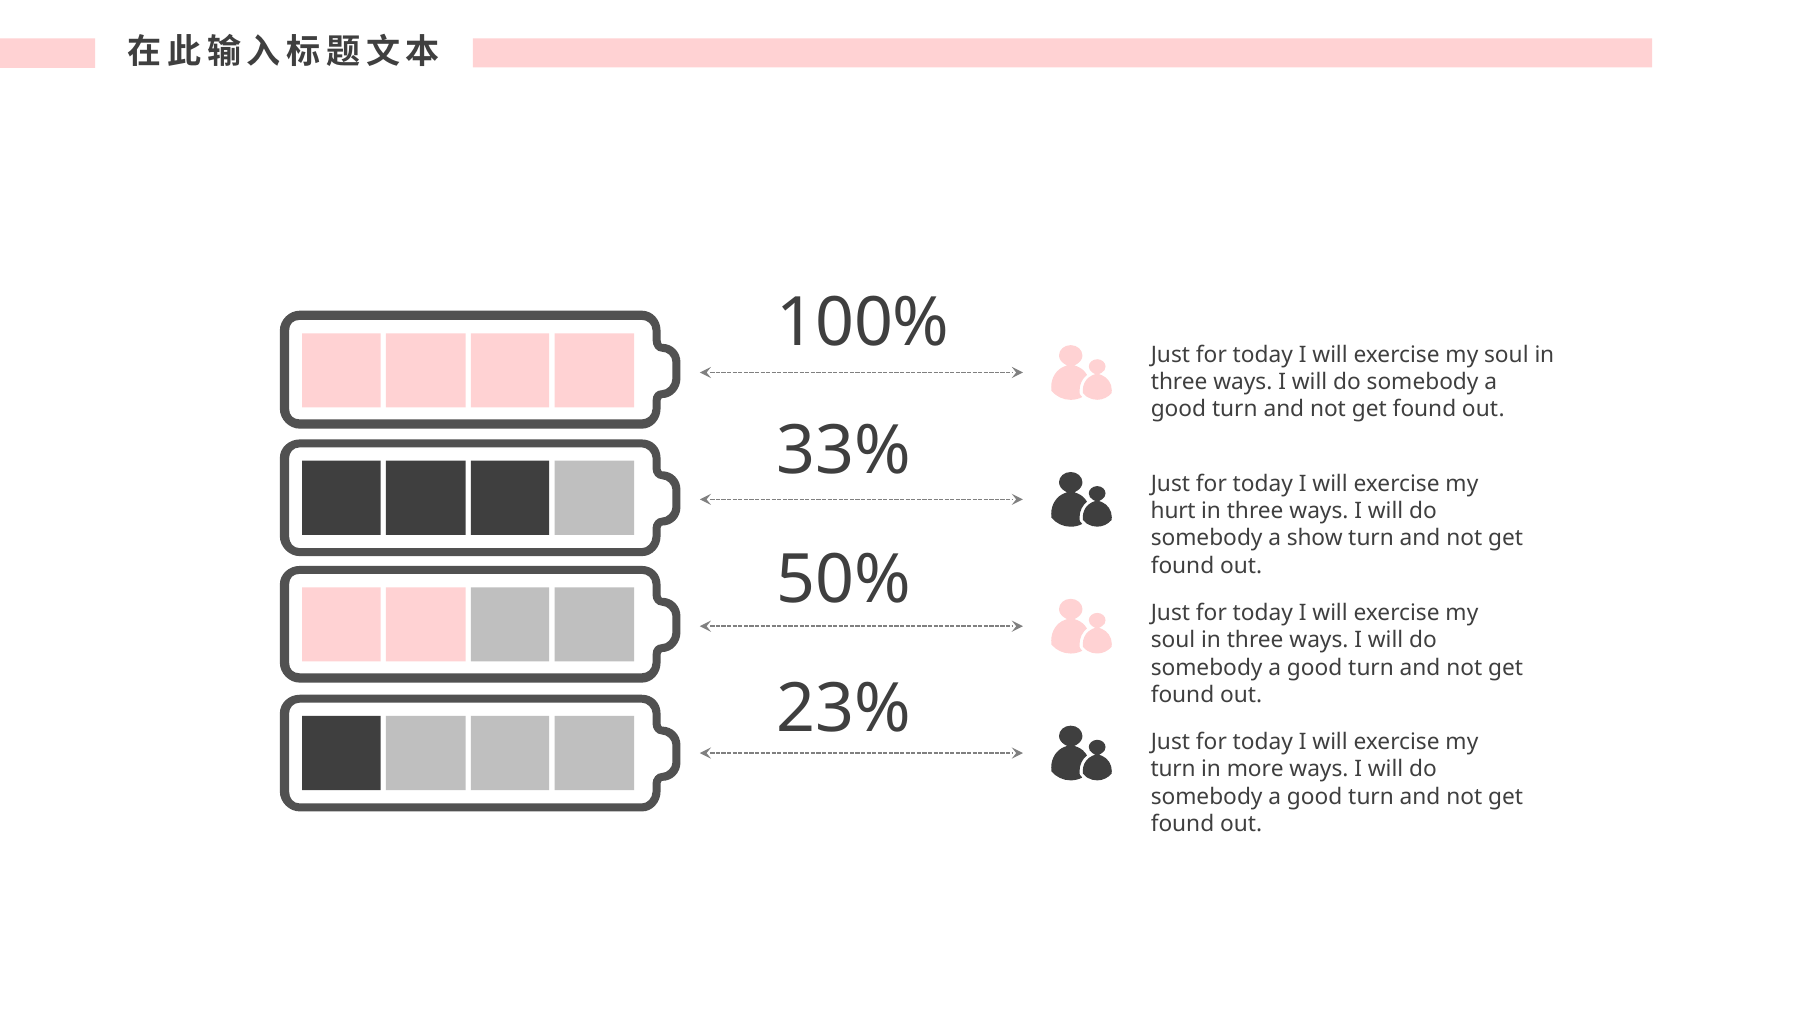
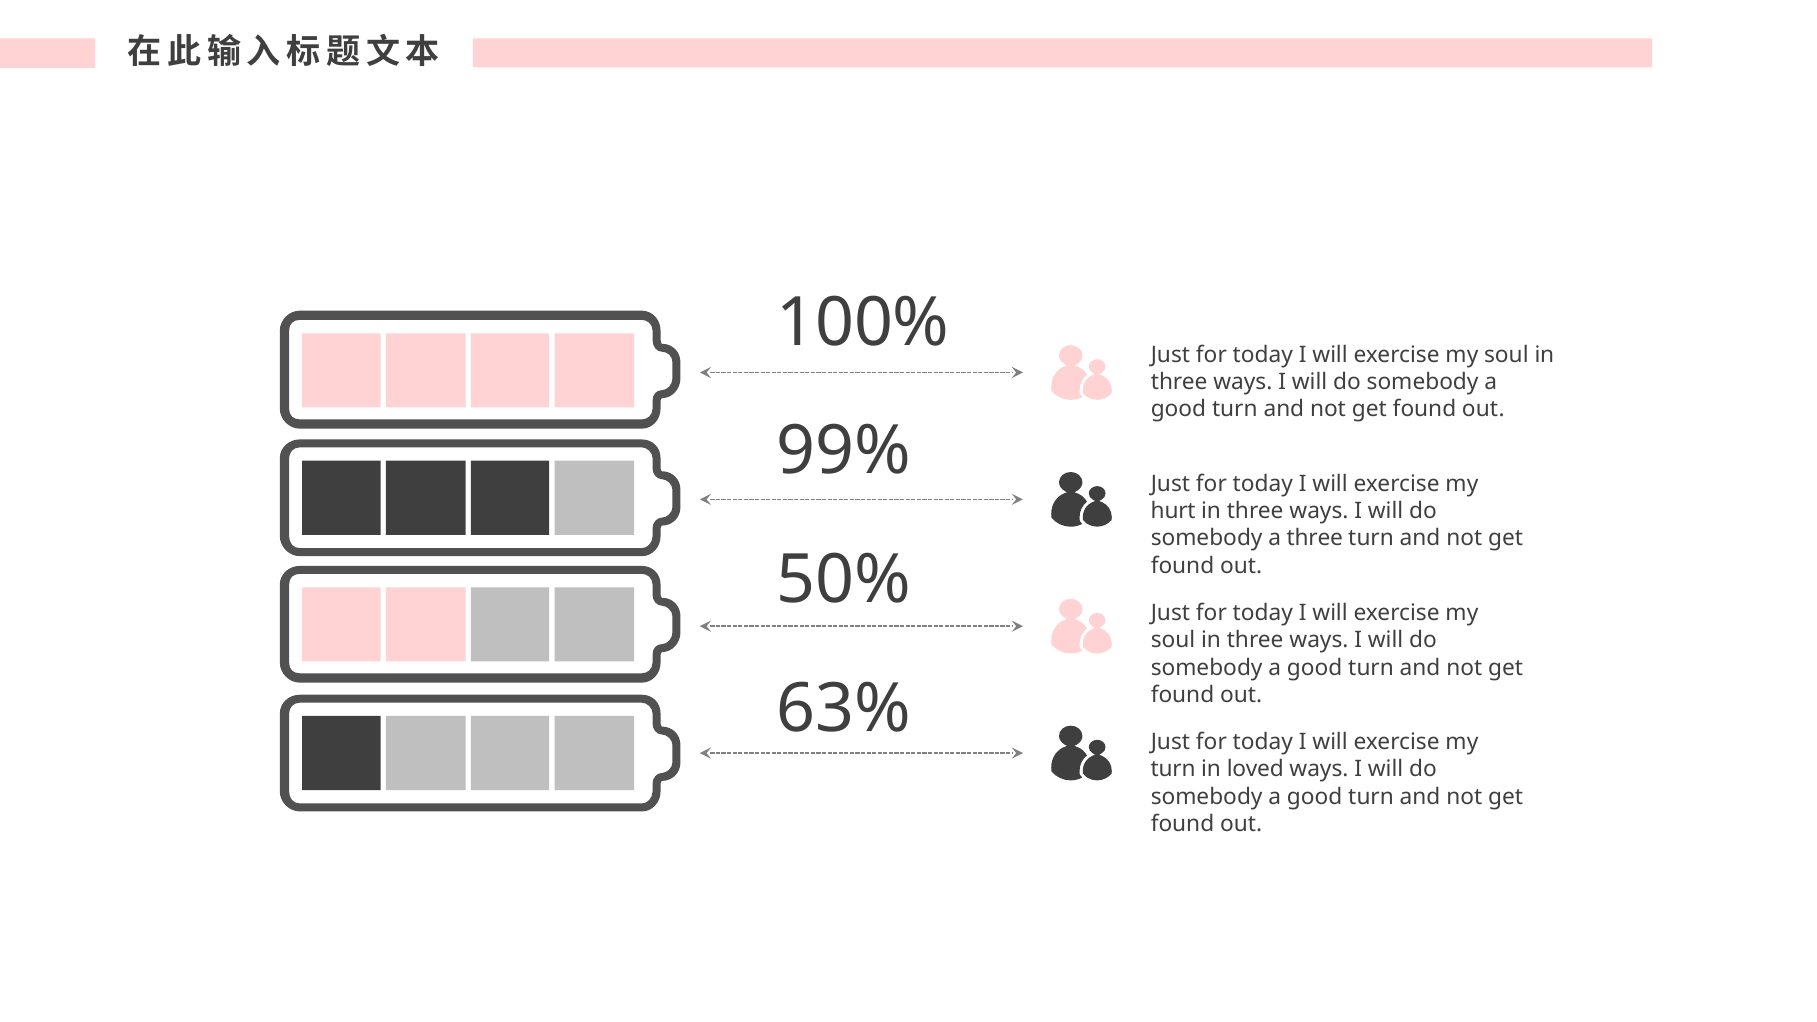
33%: 33% -> 99%
a show: show -> three
23%: 23% -> 63%
more: more -> loved
